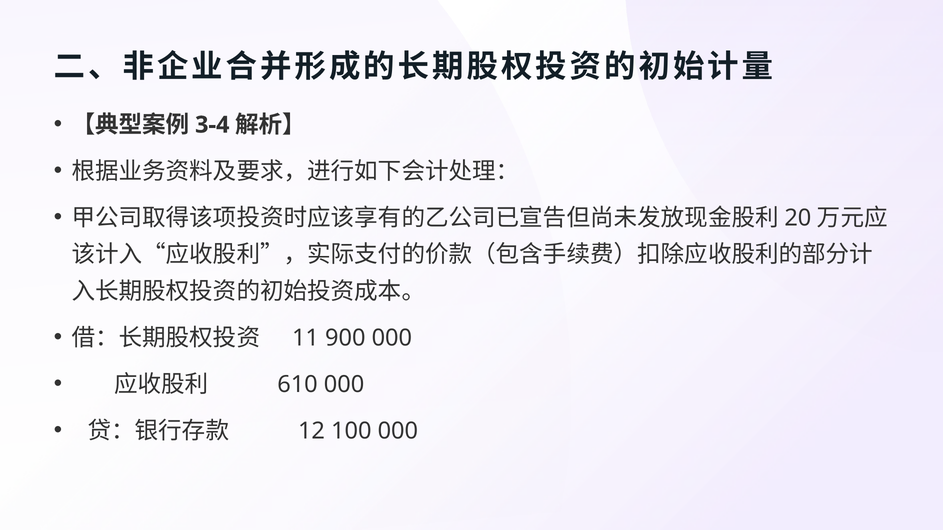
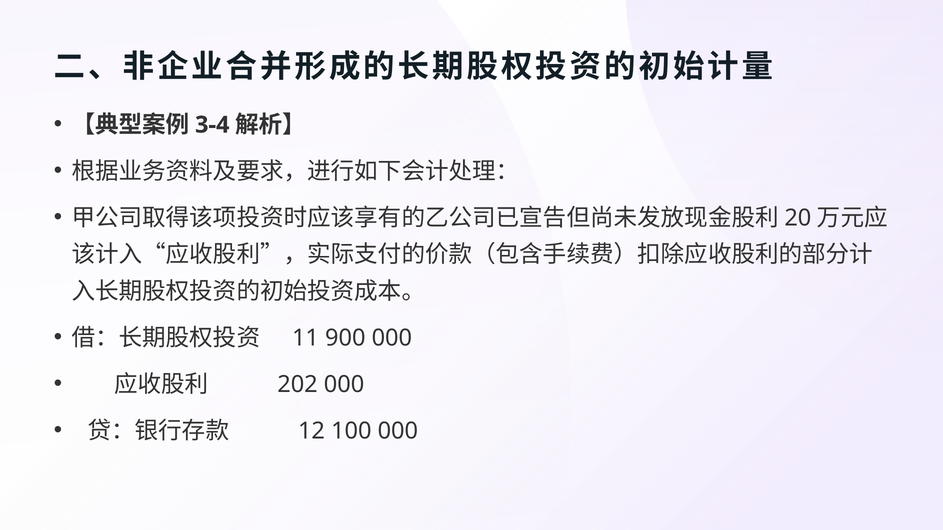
610: 610 -> 202
